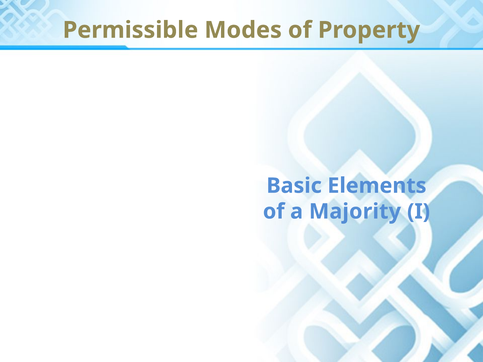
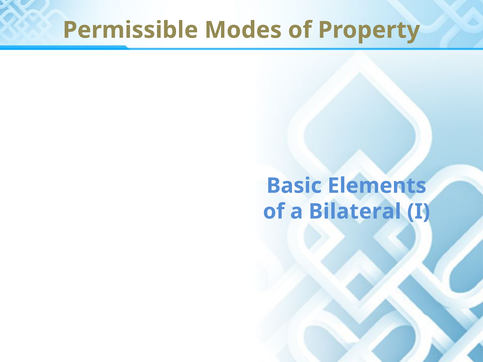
Majority: Majority -> Bilateral
